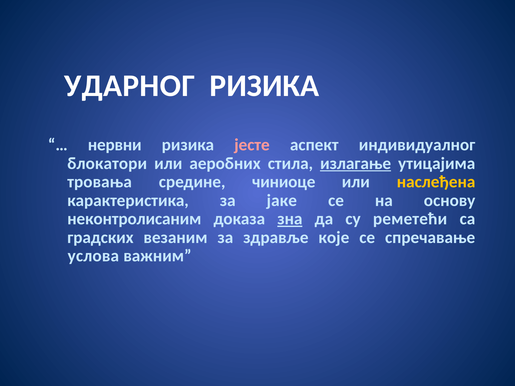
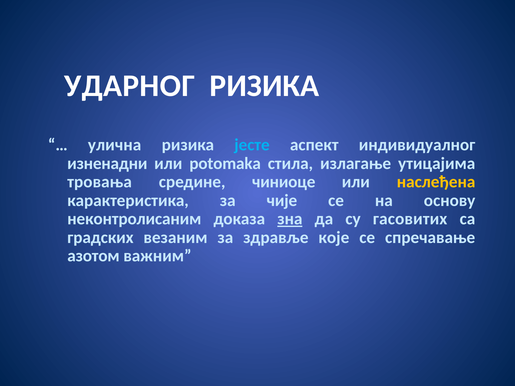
нервни: нервни -> улична
јесте colour: pink -> light blue
блокатори: блокатори -> изненадни
аеробних: аеробних -> potomaka
излагање underline: present -> none
јаке: јаке -> чије
реметећи: реметећи -> гасовитих
услова: услова -> азотом
